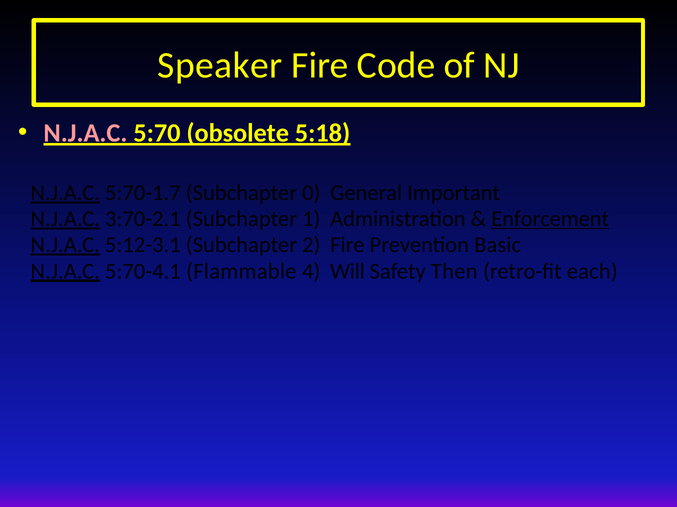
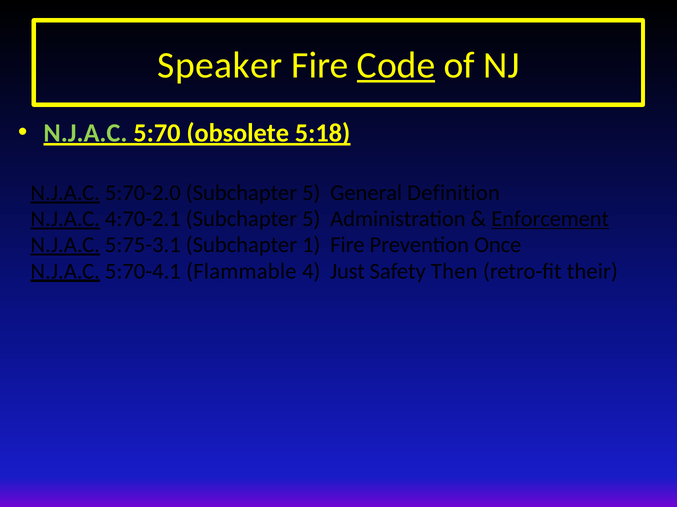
Code underline: none -> present
N.J.A.C at (85, 133) colour: pink -> light green
5:70-1.7: 5:70-1.7 -> 5:70-2.0
0 at (311, 193): 0 -> 5
Important: Important -> Definition
3:70-2.1: 3:70-2.1 -> 4:70-2.1
1 at (311, 219): 1 -> 5
5:12-3.1: 5:12-3.1 -> 5:75-3.1
2: 2 -> 1
Basic: Basic -> Once
Will: Will -> Just
each: each -> their
